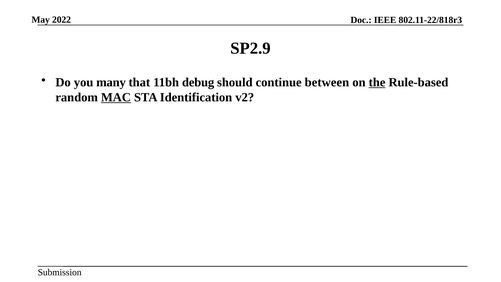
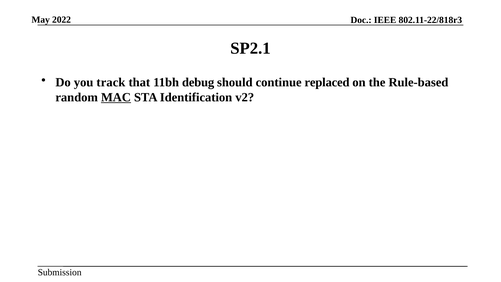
SP2.9: SP2.9 -> SP2.1
many: many -> track
between: between -> replaced
the underline: present -> none
